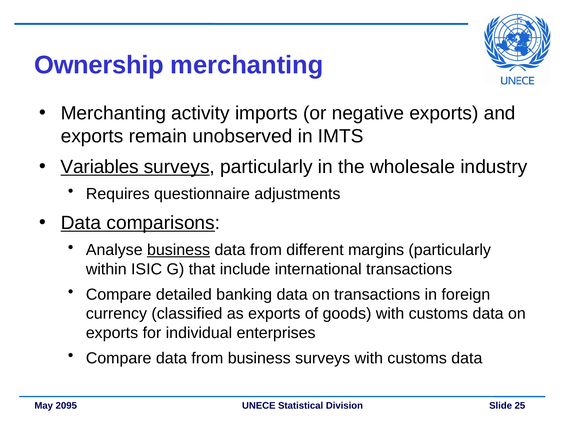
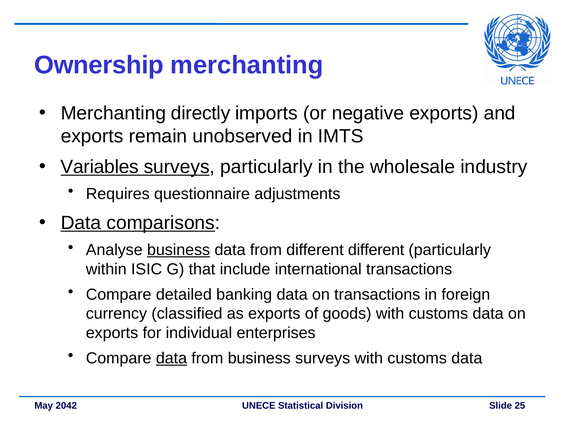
activity: activity -> directly
different margins: margins -> different
data at (171, 359) underline: none -> present
2095: 2095 -> 2042
